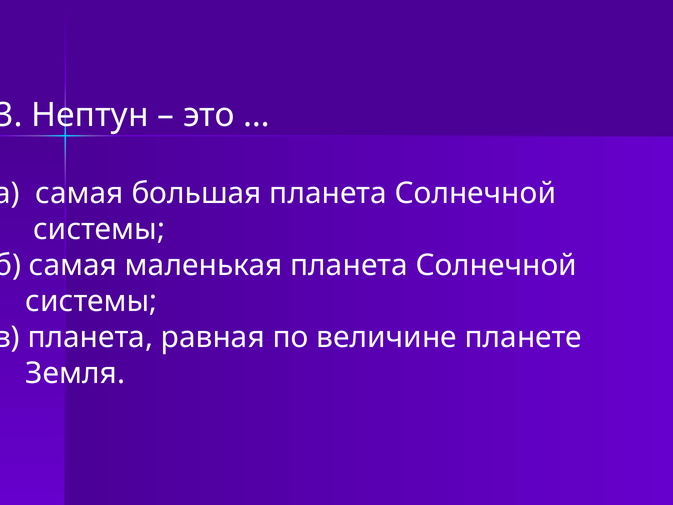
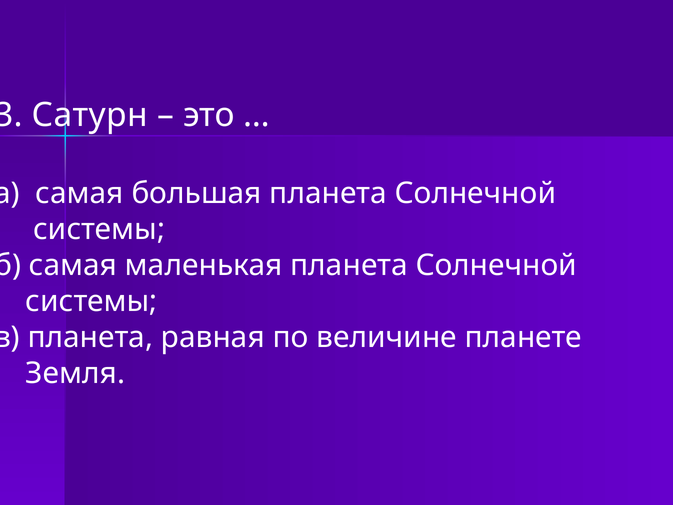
Нептун: Нептун -> Сатурн
